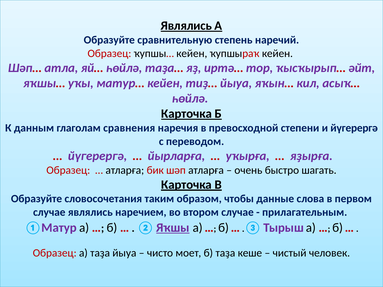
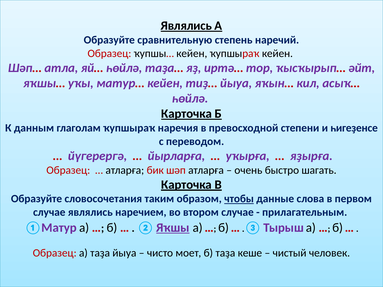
глаголам сравнения: сравнения -> ҡупшыраҡ
и йүгерергә: йүгерергә -> һигеҙенсе
чтобы underline: none -> present
